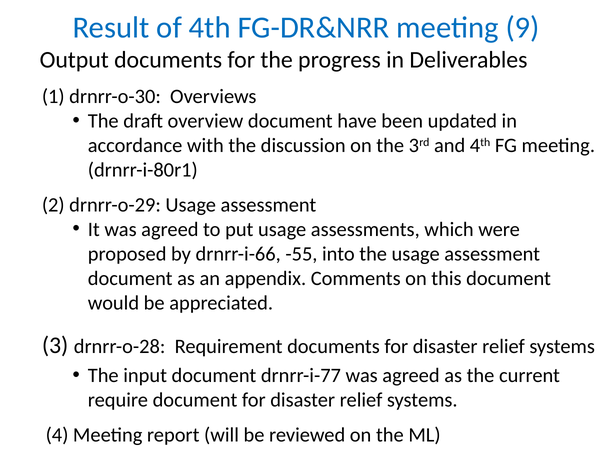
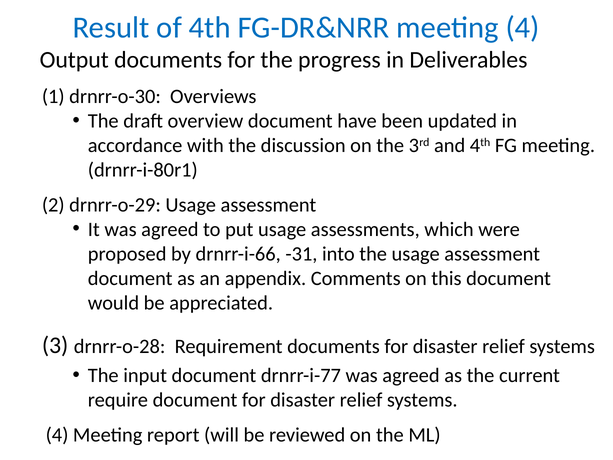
meeting 9: 9 -> 4
-55: -55 -> -31
